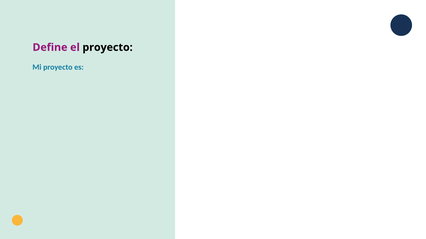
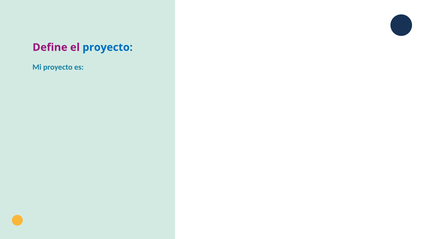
proyecto at (108, 47) colour: black -> blue
